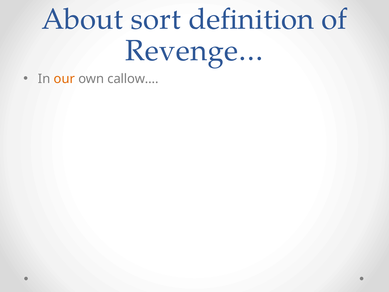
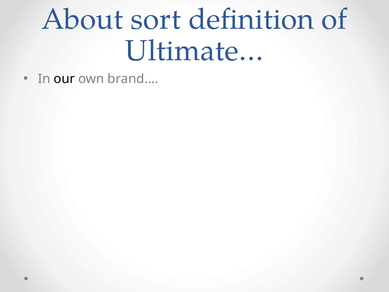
Revenge…: Revenge… -> Ultimate…
our colour: orange -> black
callow…: callow… -> brand…
